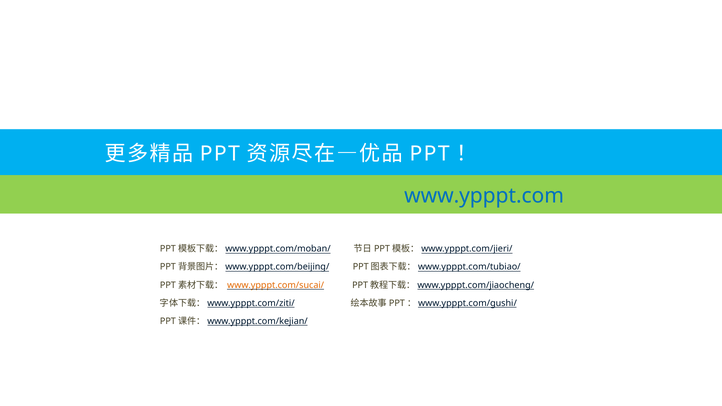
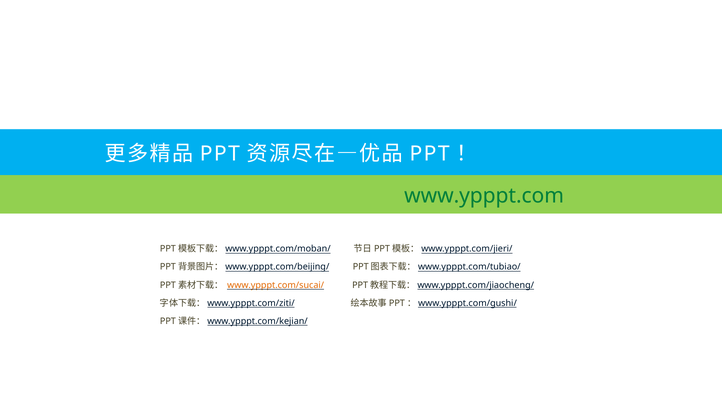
www.ypppt.com colour: blue -> green
